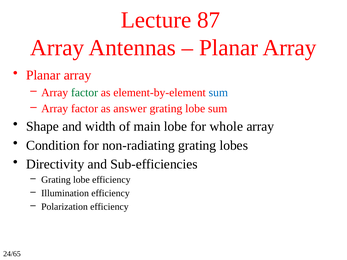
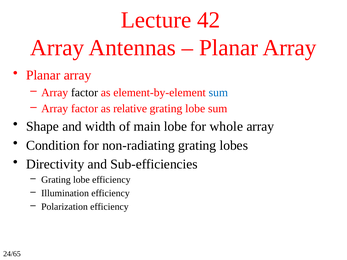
87: 87 -> 42
factor at (85, 93) colour: green -> black
answer: answer -> relative
